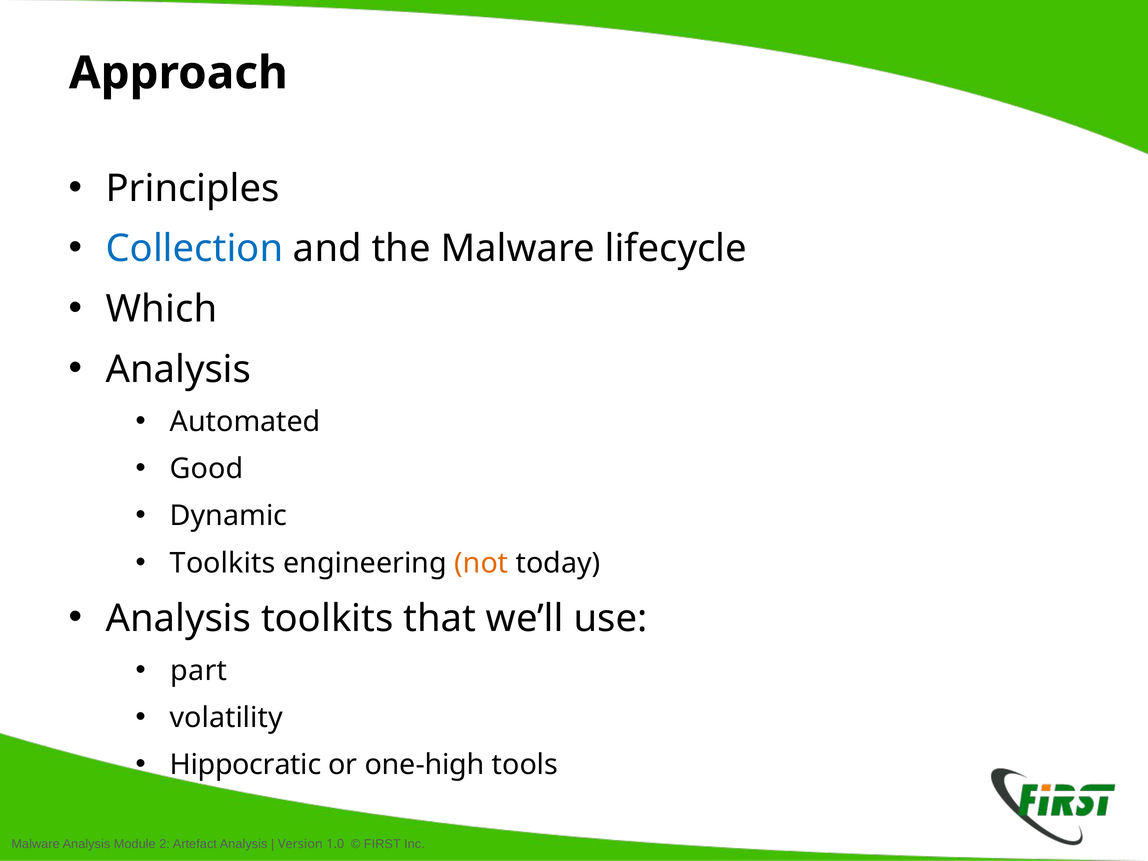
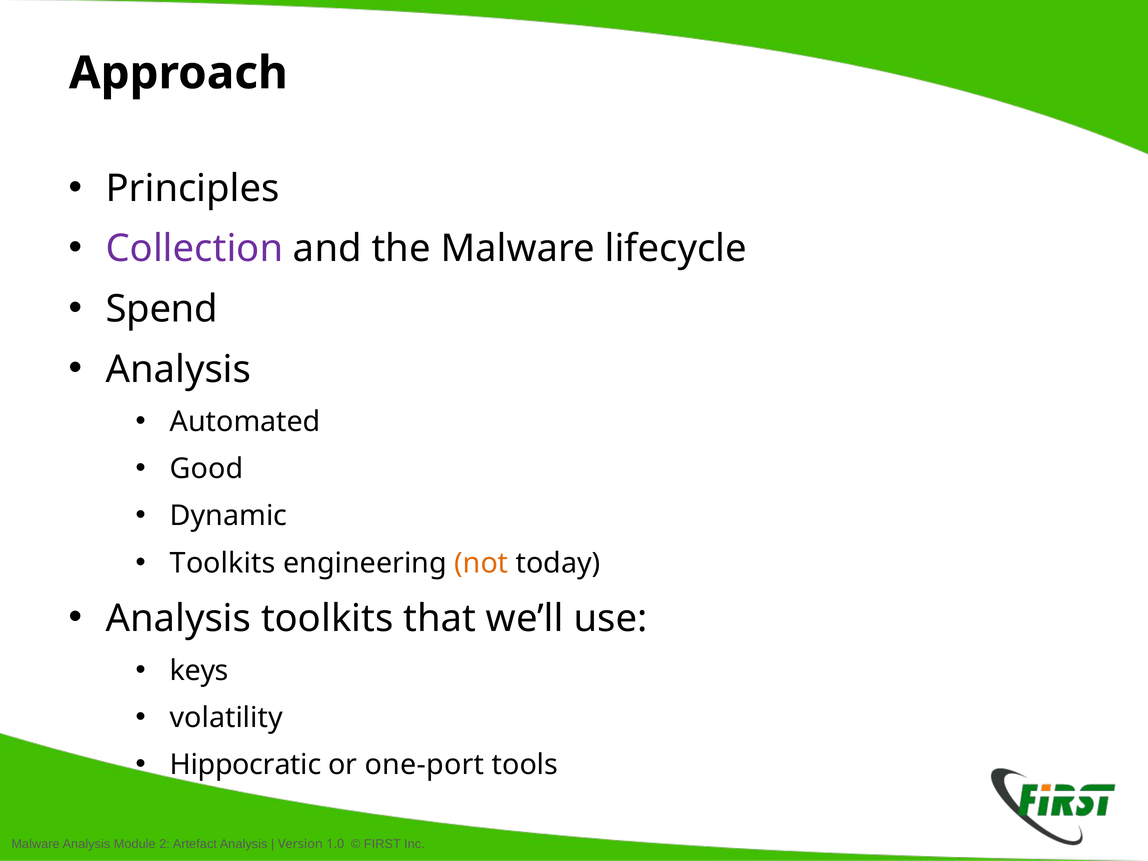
Collection colour: blue -> purple
Which: Which -> Spend
part: part -> keys
one-high: one-high -> one-port
